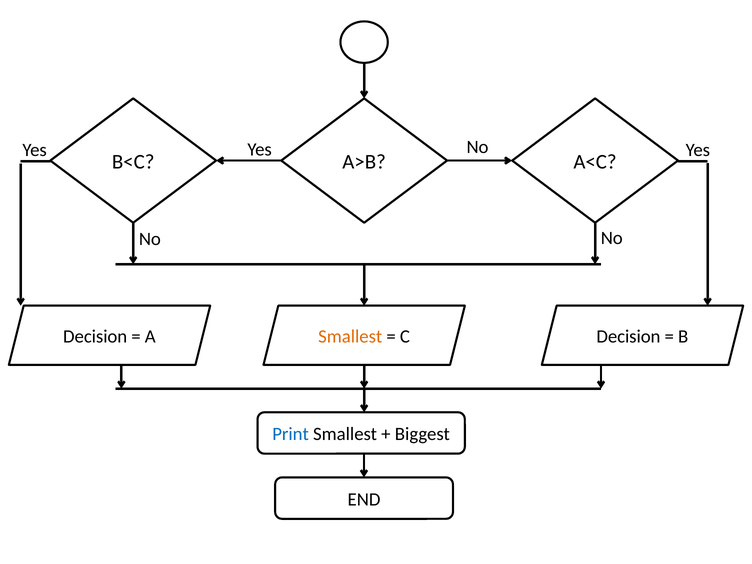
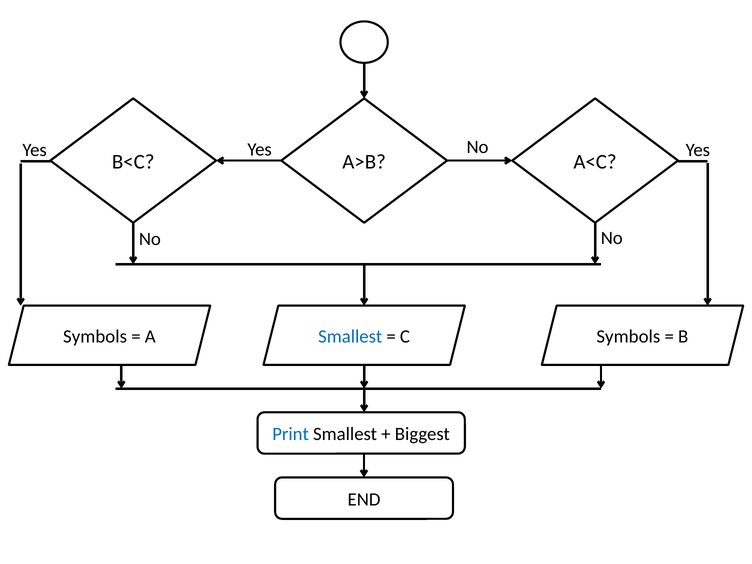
Decision at (95, 337): Decision -> Symbols
Smallest at (350, 337) colour: orange -> blue
C Decision: Decision -> Symbols
